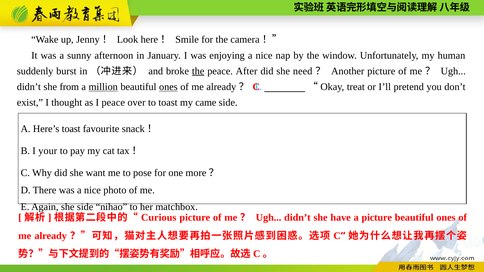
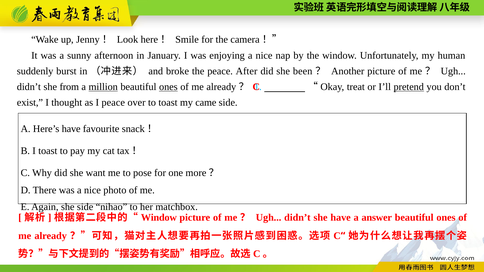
the at (198, 71) underline: present -> none
need: need -> been
pretend underline: none -> present
Here’s toast: toast -> have
I your: your -> toast
Curious at (159, 218): Curious -> Window
a picture: picture -> answer
